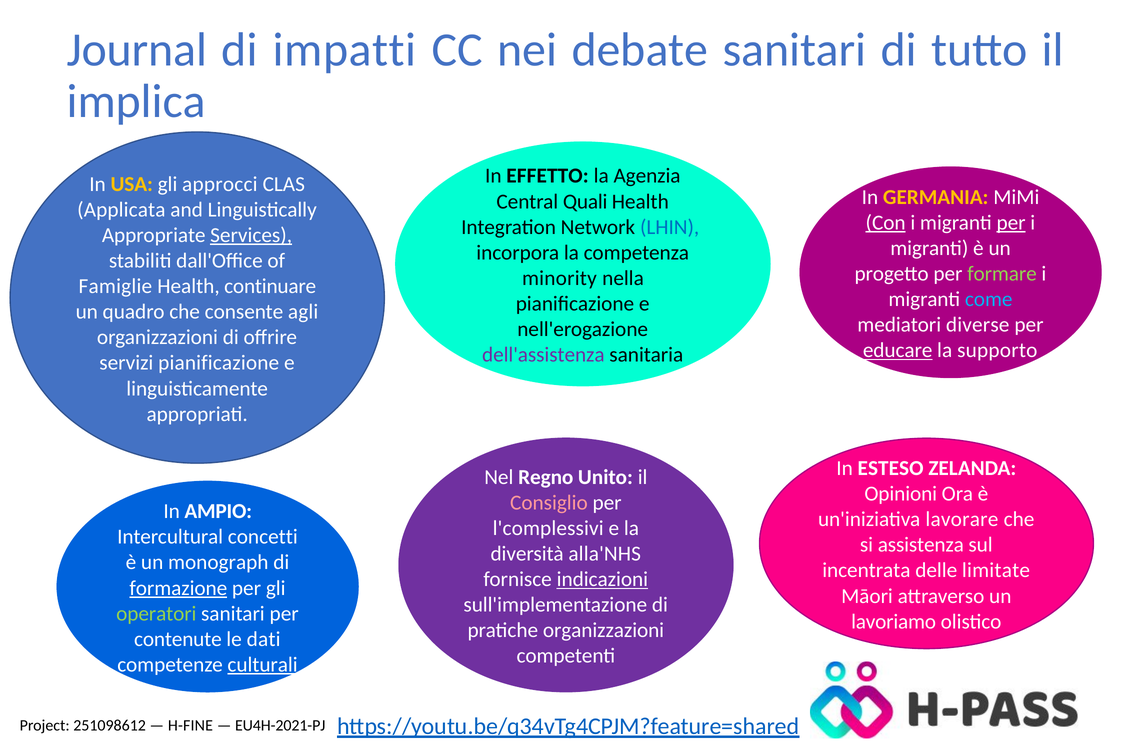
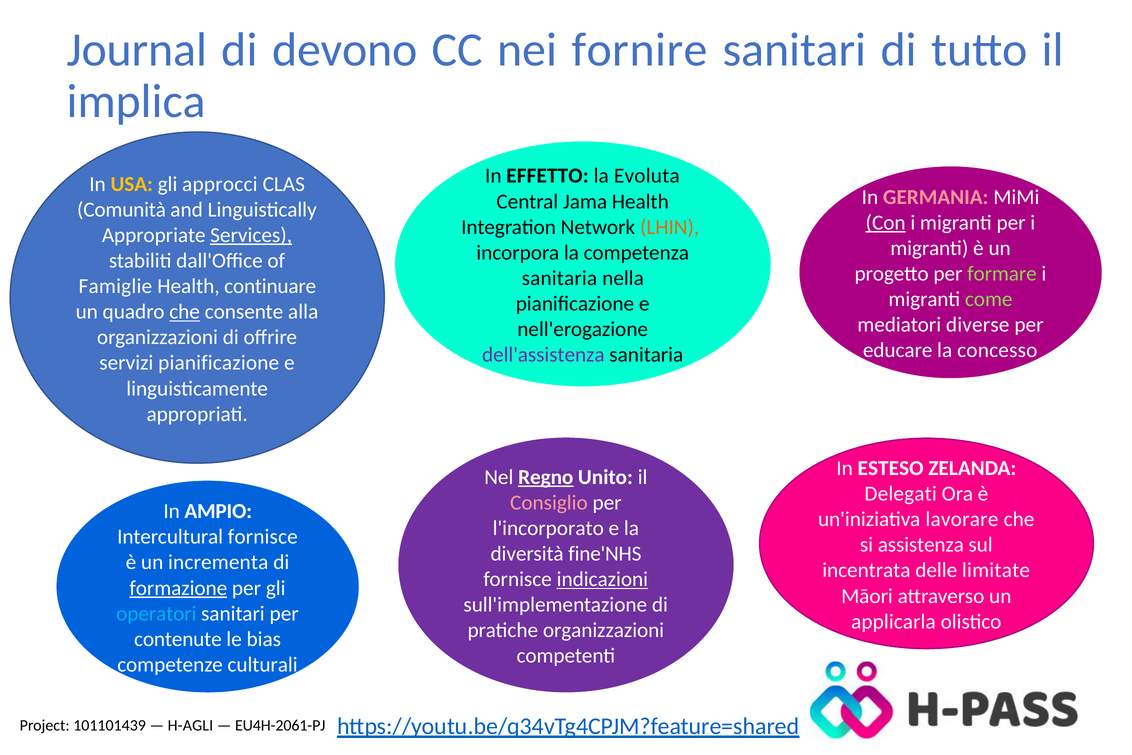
impatti: impatti -> devono
debate: debate -> fornire
Agenzia: Agenzia -> Evoluta
GERMANIA colour: yellow -> pink
Quali: Quali -> Jama
Applicata: Applicata -> Comunità
per at (1011, 223) underline: present -> none
LHIN colour: blue -> orange
minority at (559, 278): minority -> sanitaria
come colour: light blue -> light green
che at (185, 312) underline: none -> present
agli: agli -> alla
educare underline: present -> none
supporto: supporto -> concesso
Regno underline: none -> present
Opinioni: Opinioni -> Delegati
l'complessivi: l'complessivi -> l'incorporato
Intercultural concetti: concetti -> fornisce
alla'NHS: alla'NHS -> fine'NHS
monograph: monograph -> incrementa
operatori colour: light green -> light blue
lavoriamo: lavoriamo -> applicarla
dati: dati -> bias
culturali underline: present -> none
251098612: 251098612 -> 101101439
H-FINE: H-FINE -> H-AGLI
EU4H-2021-PJ: EU4H-2021-PJ -> EU4H-2061-PJ
